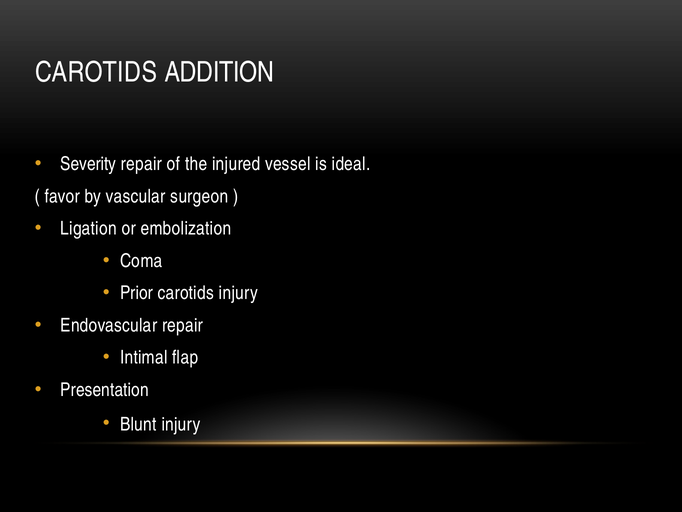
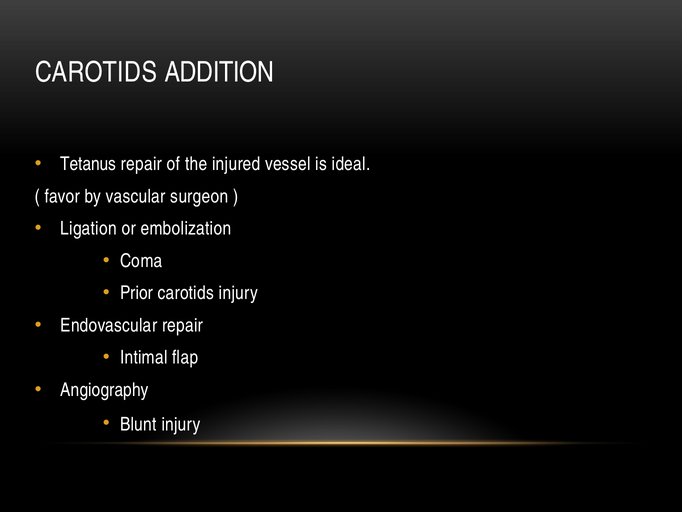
Severity: Severity -> Tetanus
Presentation: Presentation -> Angiography
